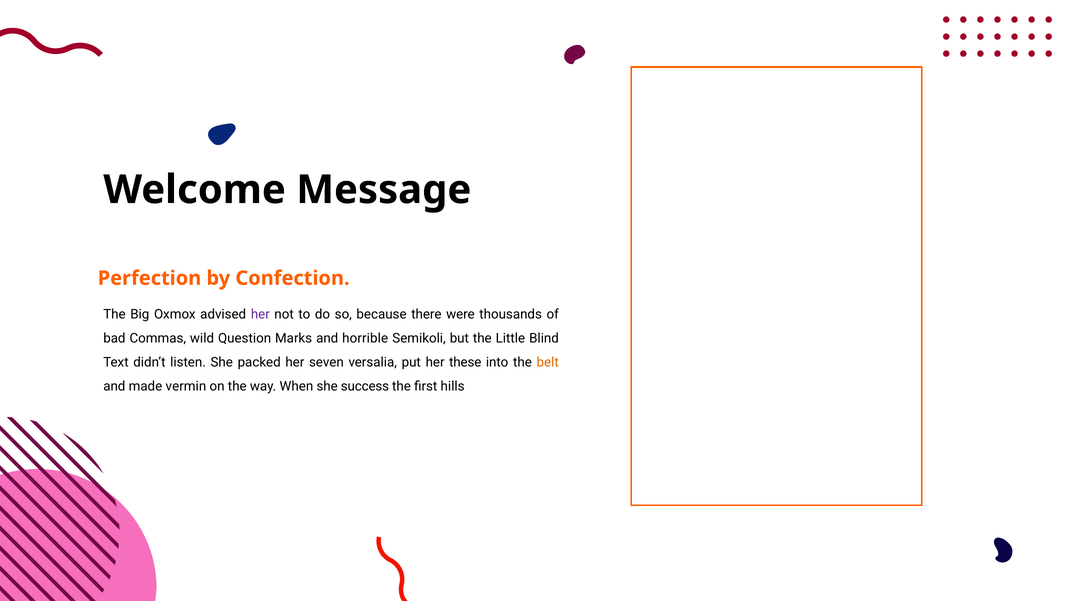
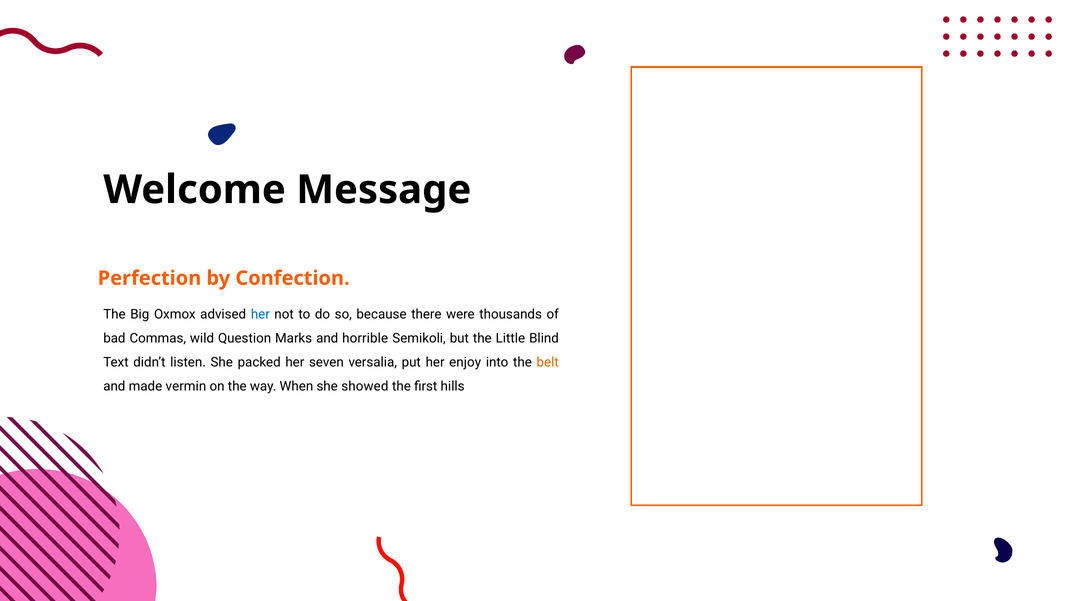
her at (260, 314) colour: purple -> blue
these: these -> enjoy
success: success -> showed
